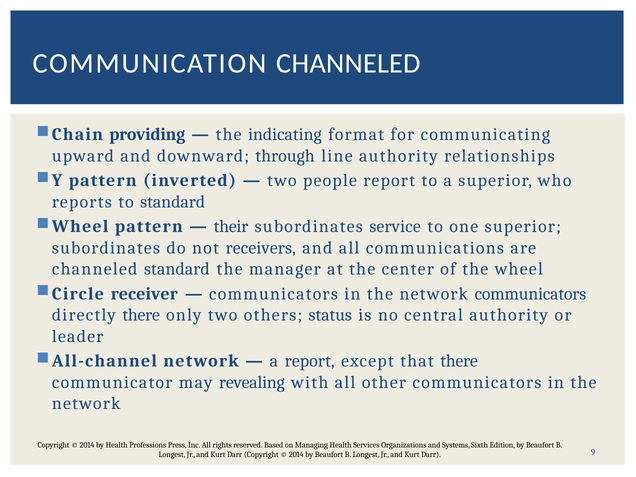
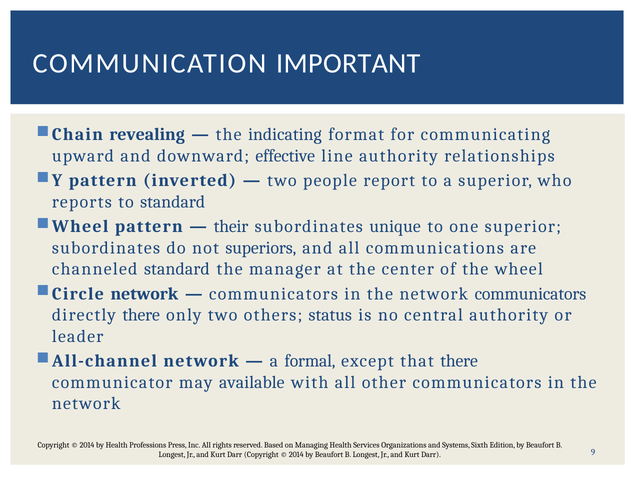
COMMUNICATION CHANNELED: CHANNELED -> IMPORTANT
providing: providing -> revealing
through: through -> effective
service: service -> unique
receivers: receivers -> superiors
receiver at (144, 294): receiver -> network
a report: report -> formal
revealing: revealing -> available
